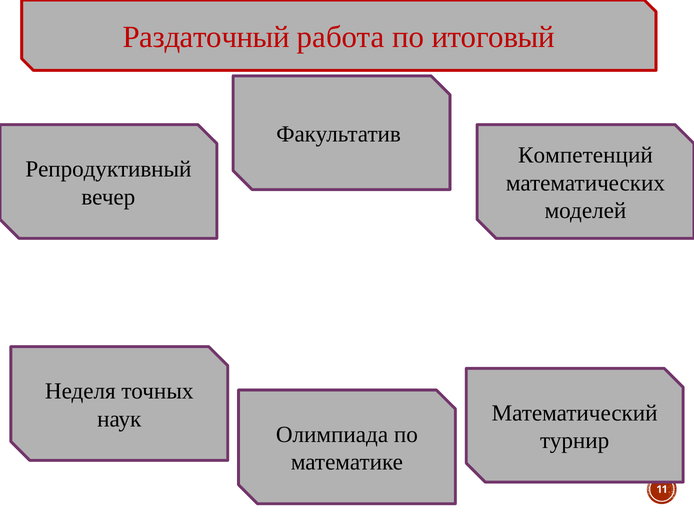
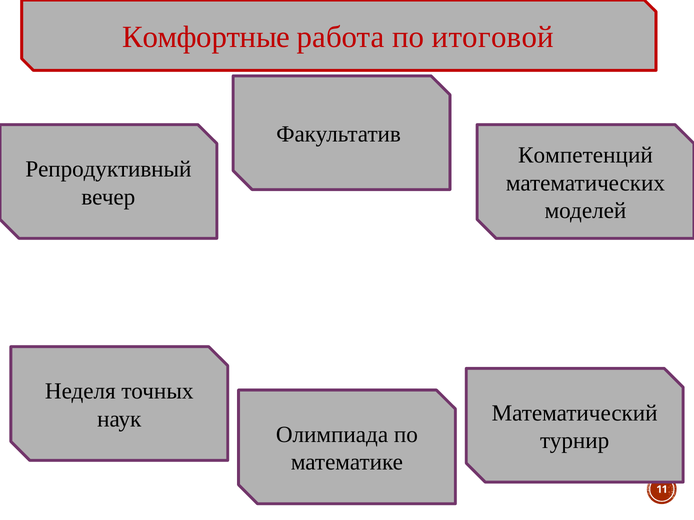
Раздаточный: Раздаточный -> Комфортные
итоговый: итоговый -> итоговой
